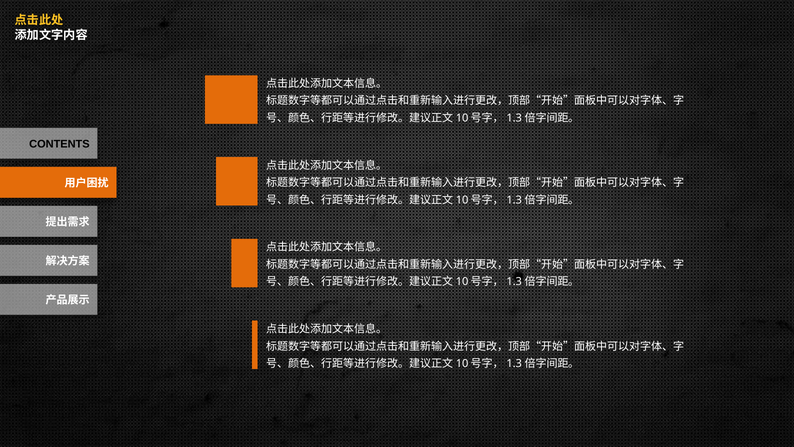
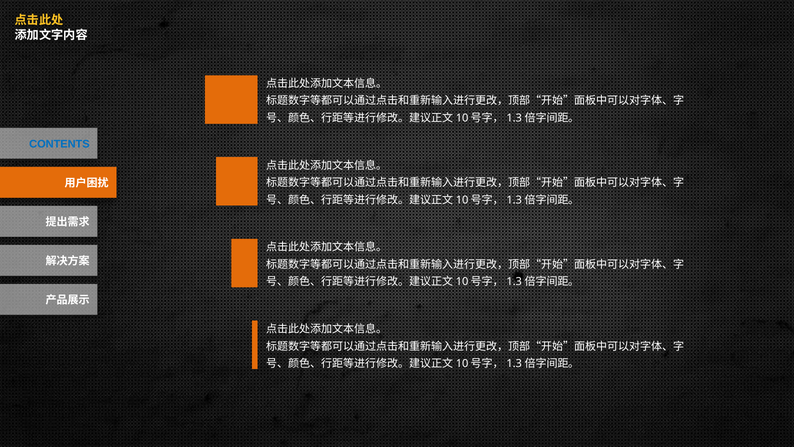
CONTENTS colour: black -> blue
